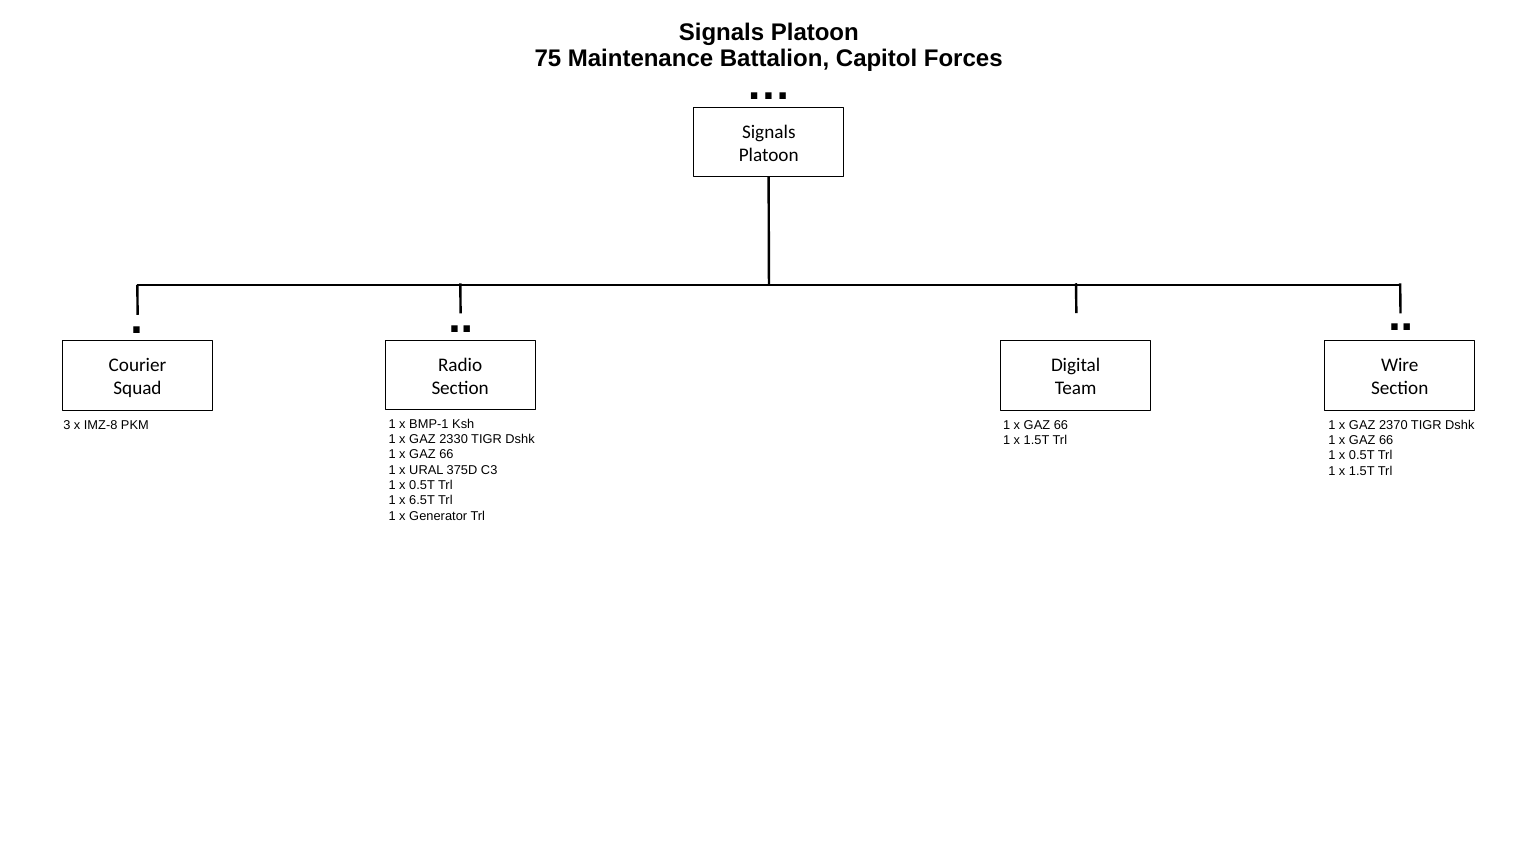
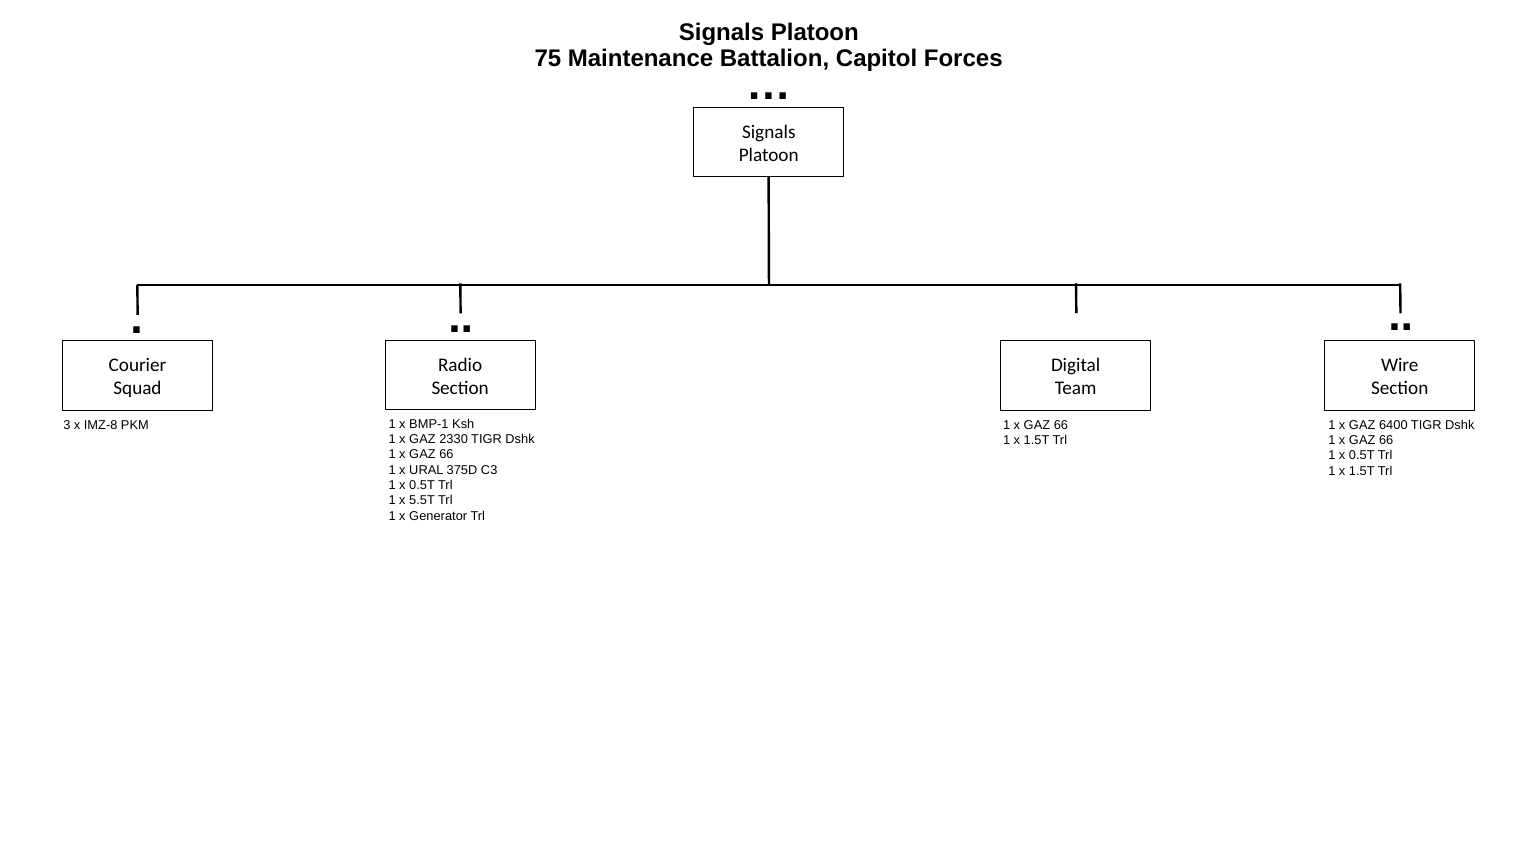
2370: 2370 -> 6400
6.5T: 6.5T -> 5.5T
